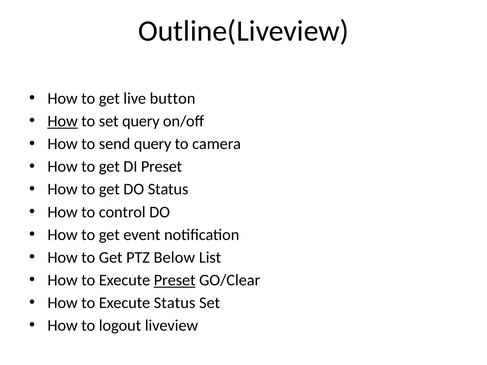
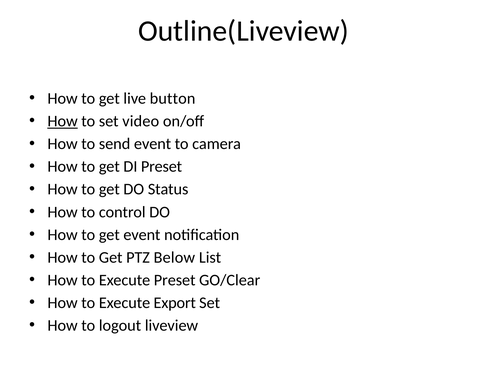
set query: query -> video
send query: query -> event
Preset at (175, 280) underline: present -> none
Execute Status: Status -> Export
